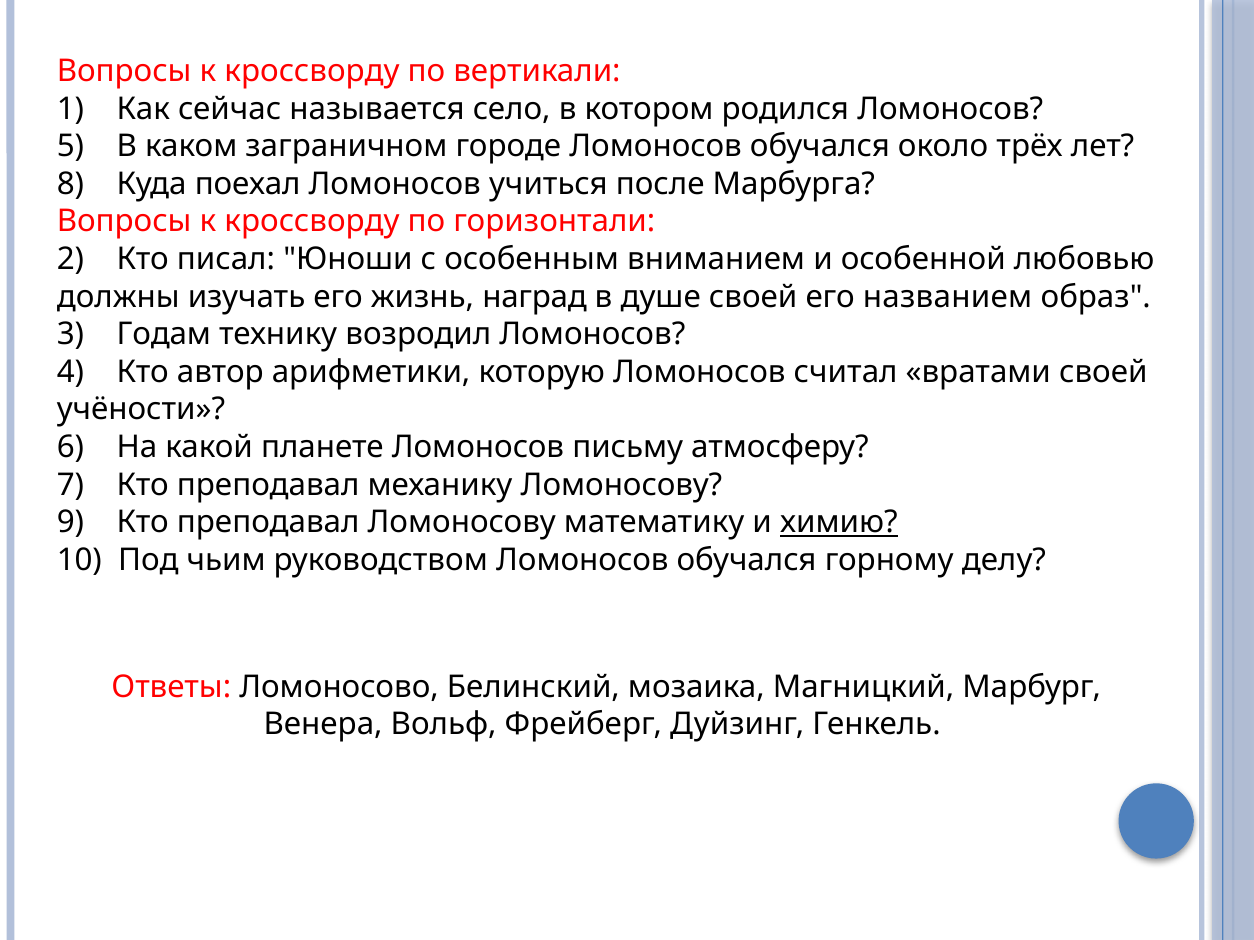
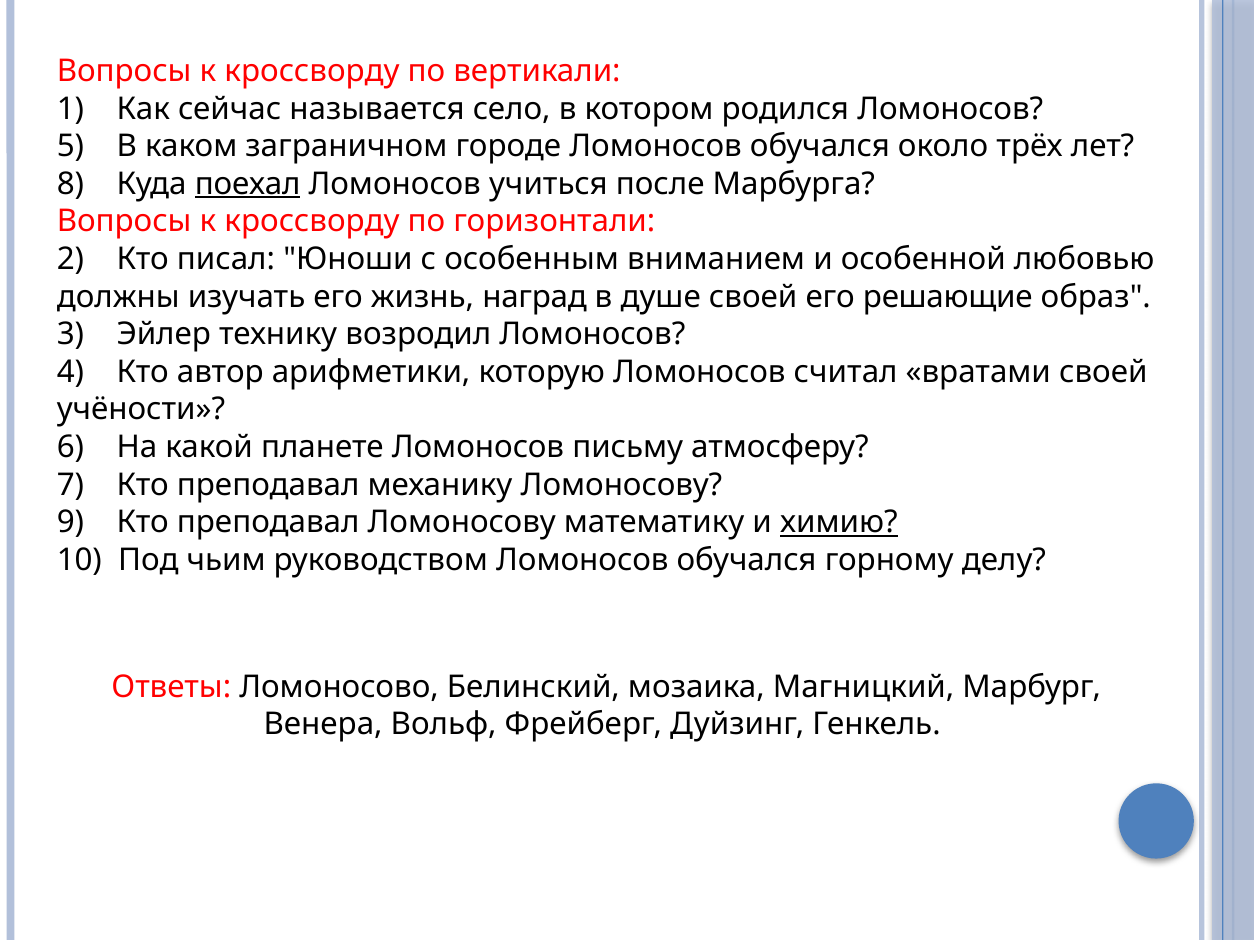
поехал underline: none -> present
названием: названием -> решающие
Годам: Годам -> Эйлер
